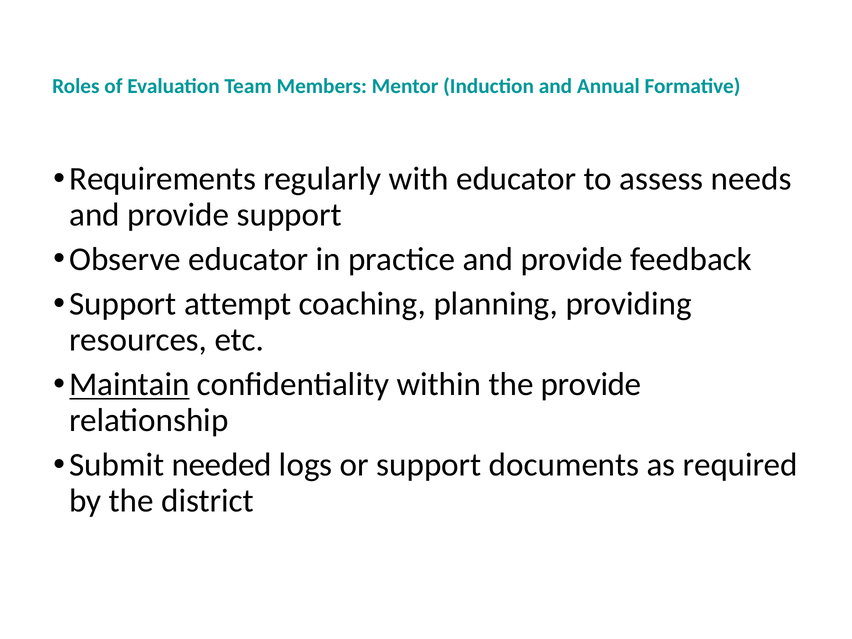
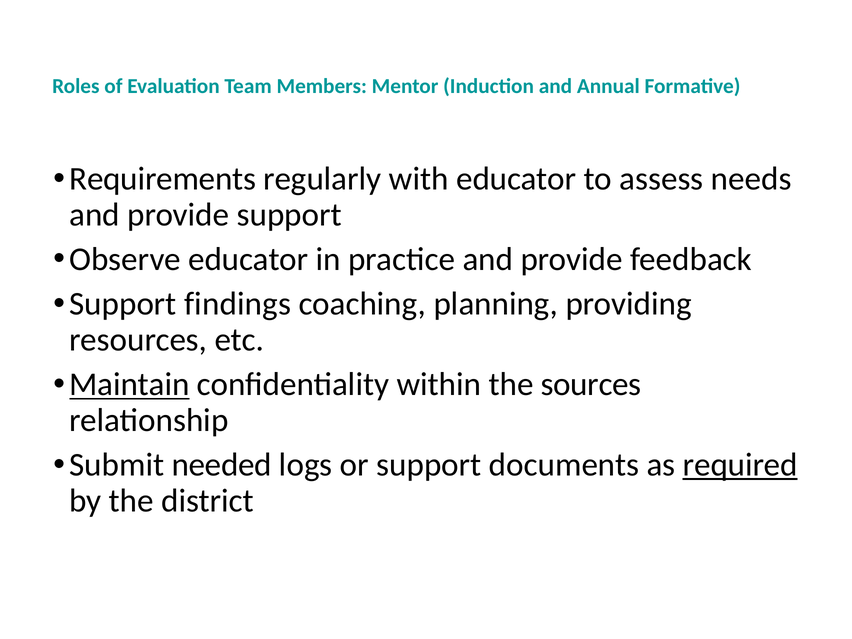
attempt: attempt -> findings
the provide: provide -> sources
required underline: none -> present
